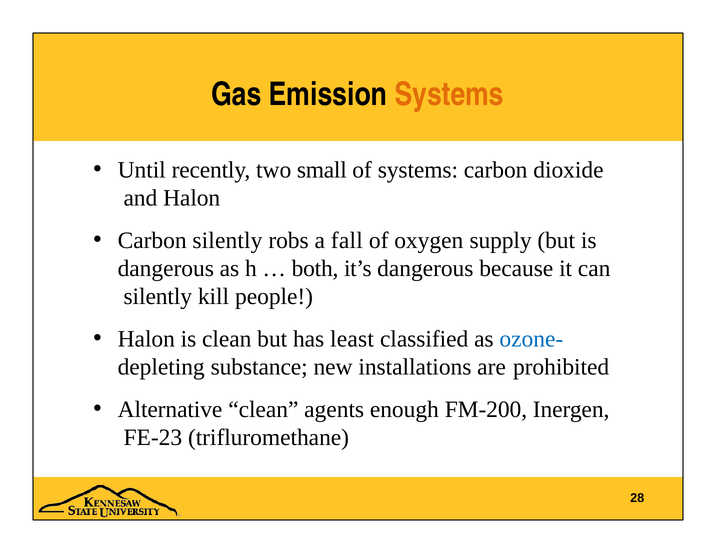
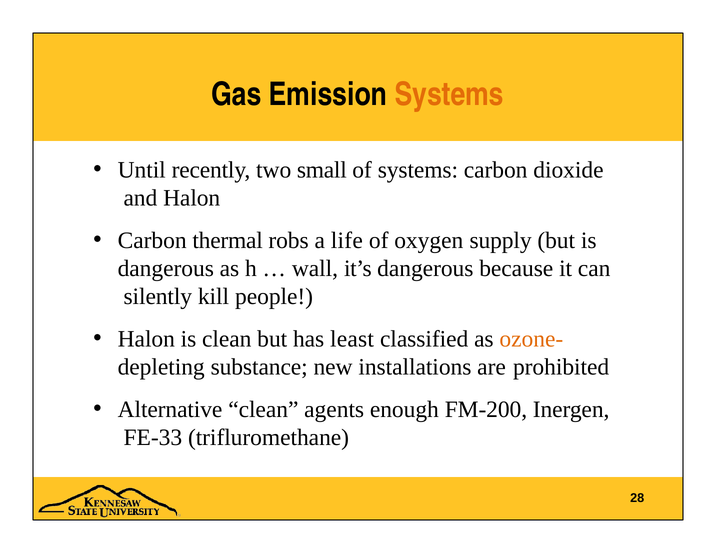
Carbon silently: silently -> thermal
fall: fall -> life
both: both -> wall
ozone- colour: blue -> orange
FE-23: FE-23 -> FE-33
